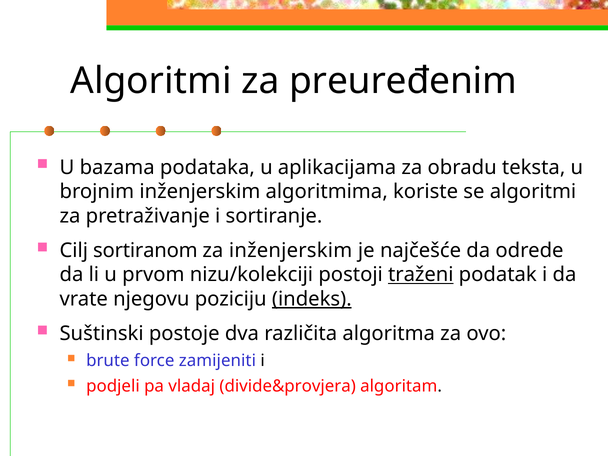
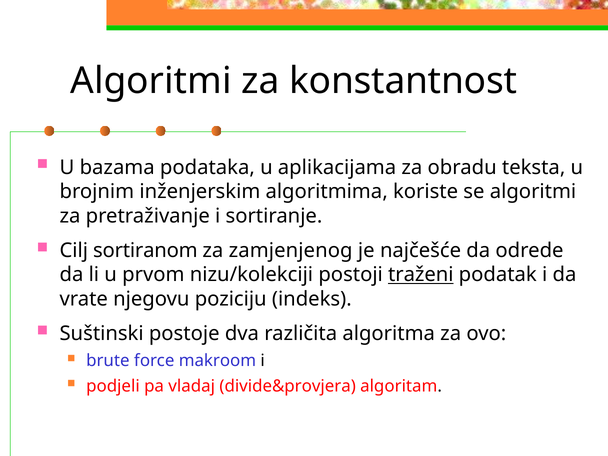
preuređenim: preuređenim -> konstantnost
za inženjerskim: inženjerskim -> zamjenjenog
indeks underline: present -> none
zamijeniti: zamijeniti -> makroom
